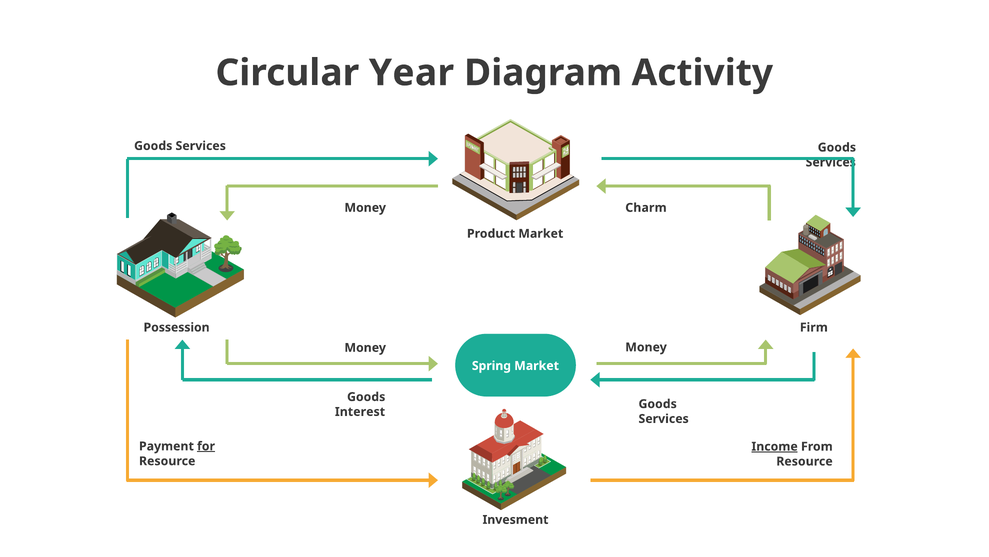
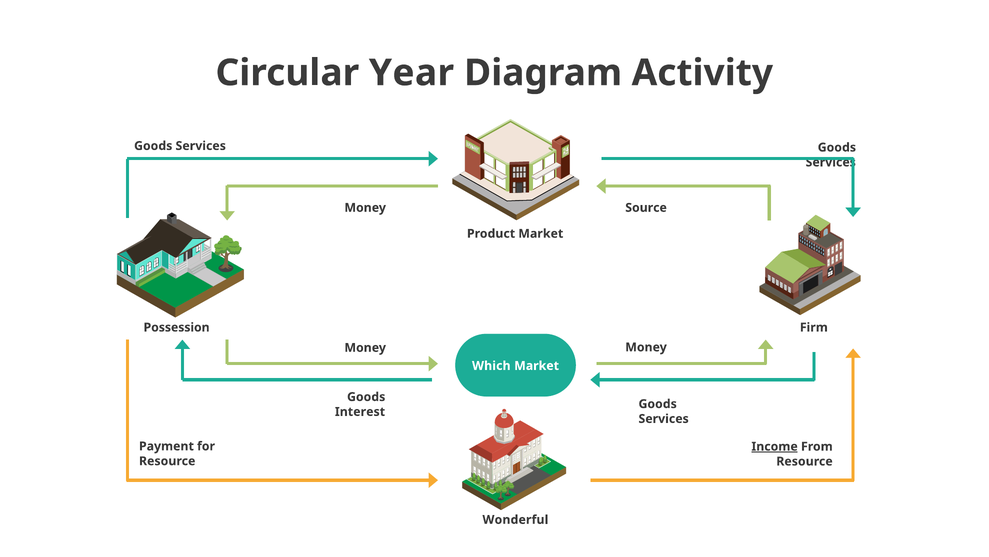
Charm: Charm -> Source
Spring: Spring -> Which
for underline: present -> none
Invesment: Invesment -> Wonderful
